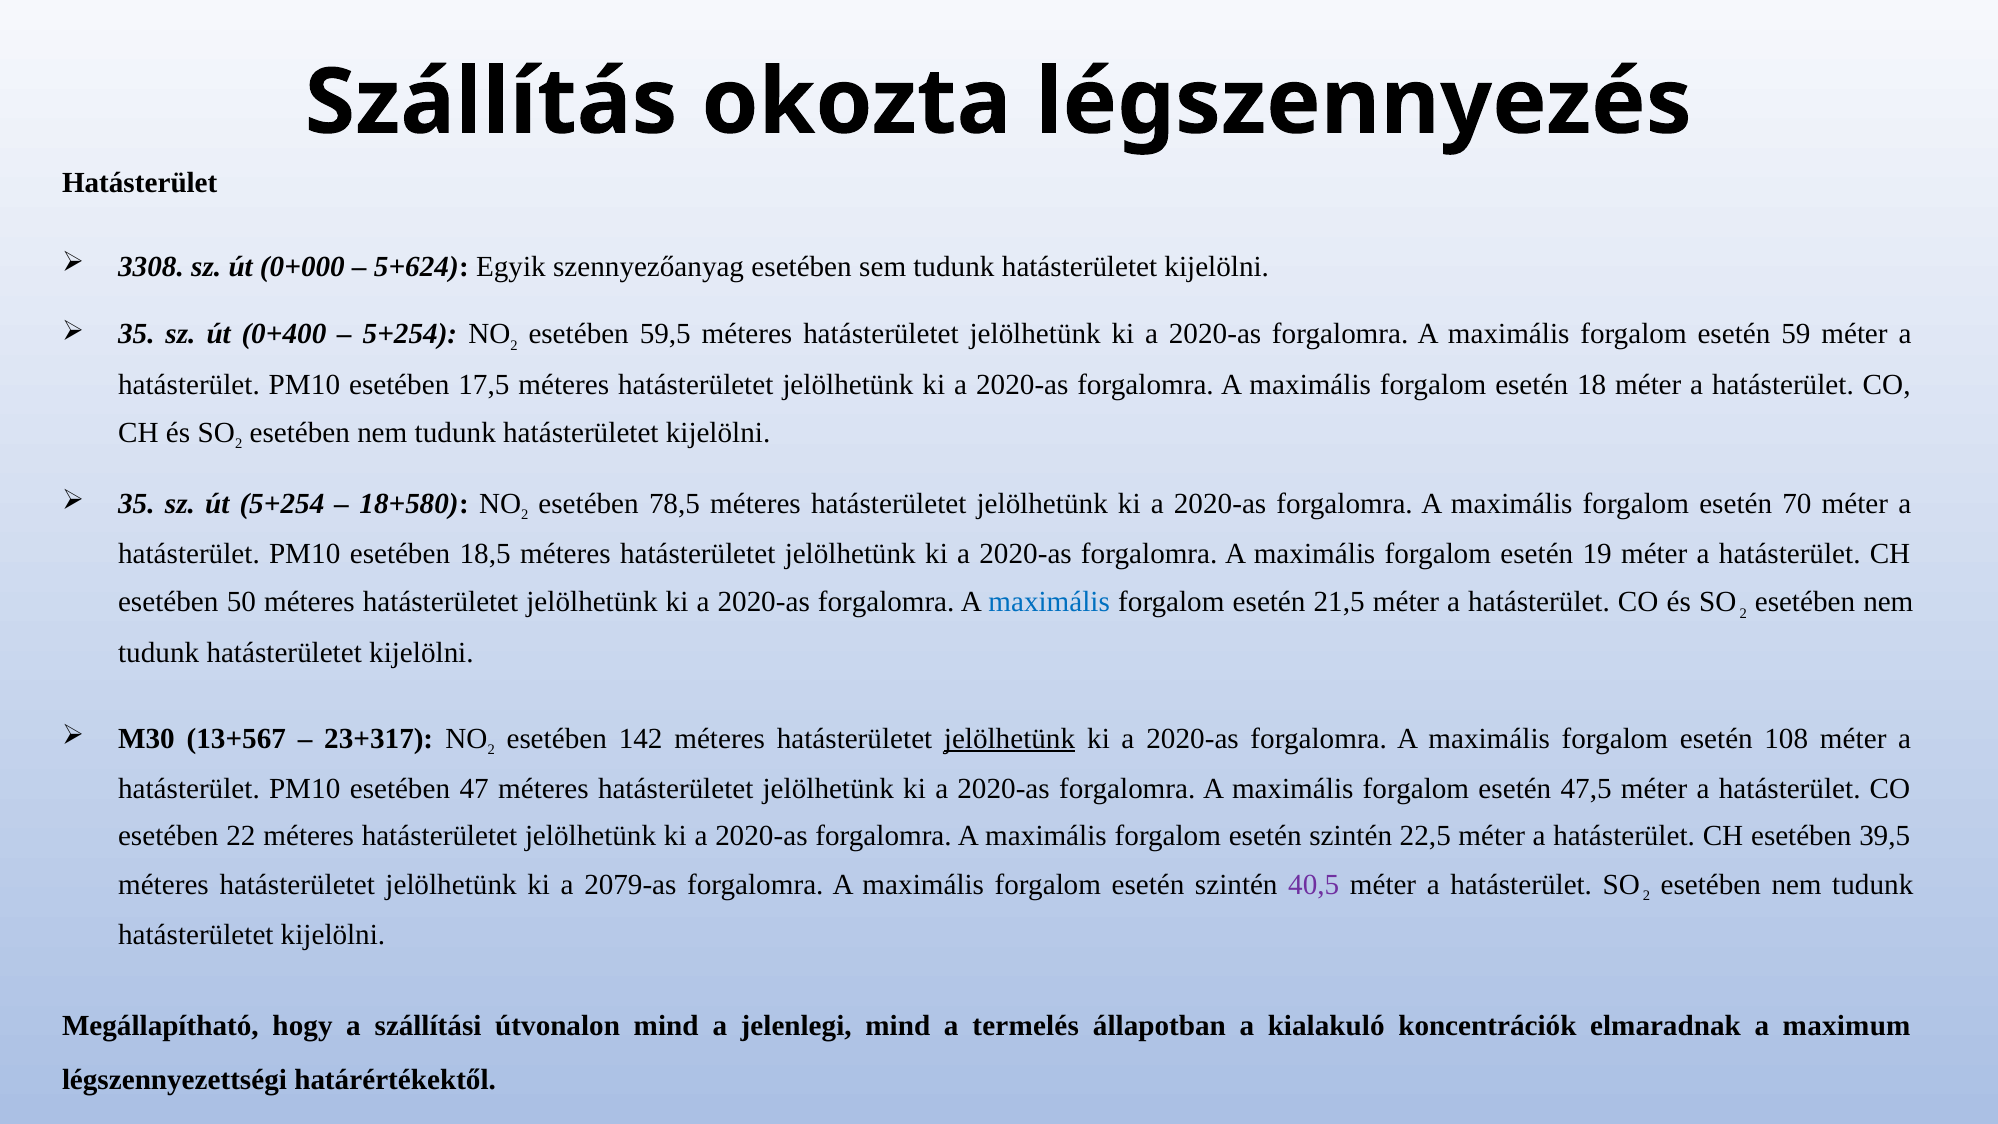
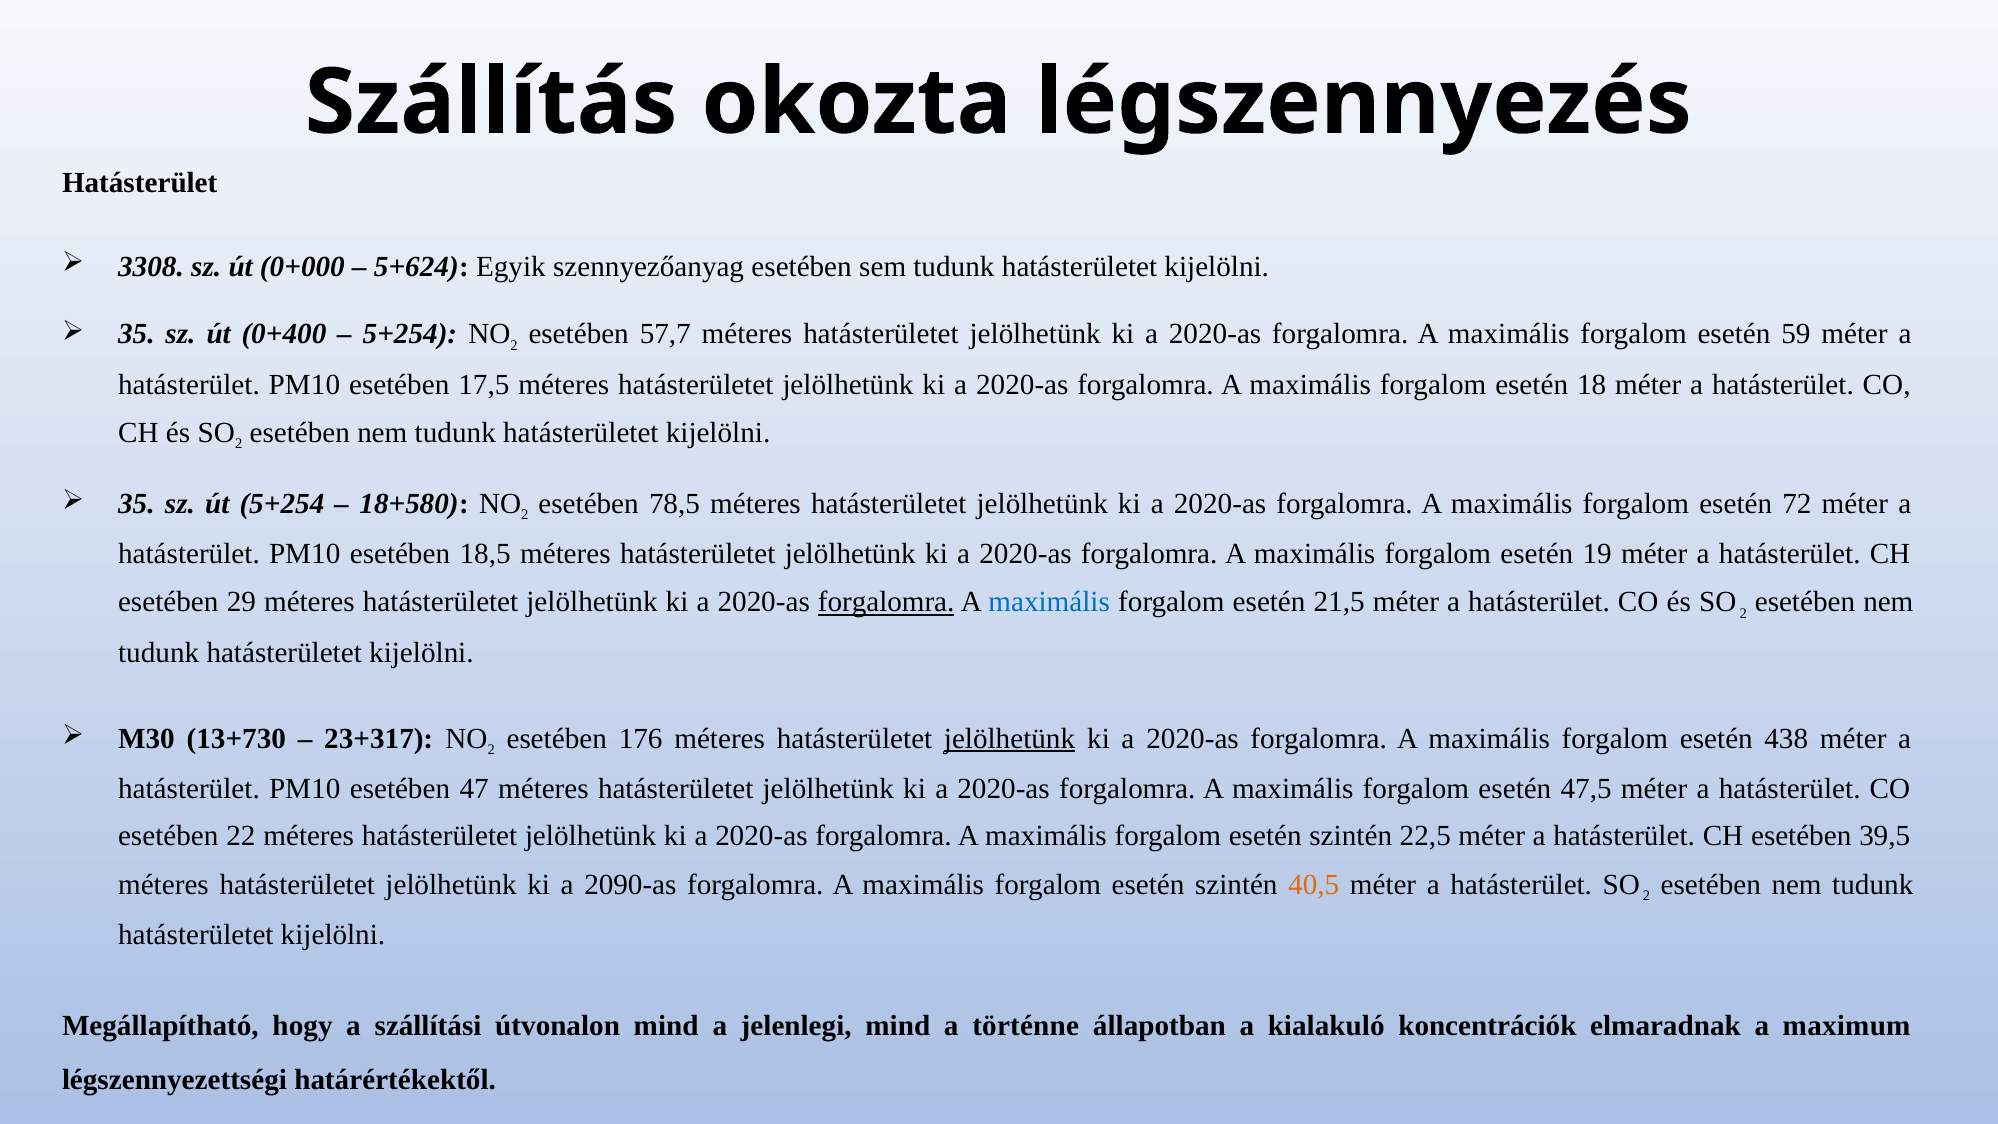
59,5: 59,5 -> 57,7
70: 70 -> 72
50: 50 -> 29
forgalomra at (886, 602) underline: none -> present
13+567: 13+567 -> 13+730
142: 142 -> 176
108: 108 -> 438
2079-as: 2079-as -> 2090-as
40,5 colour: purple -> orange
termelés: termelés -> történne
